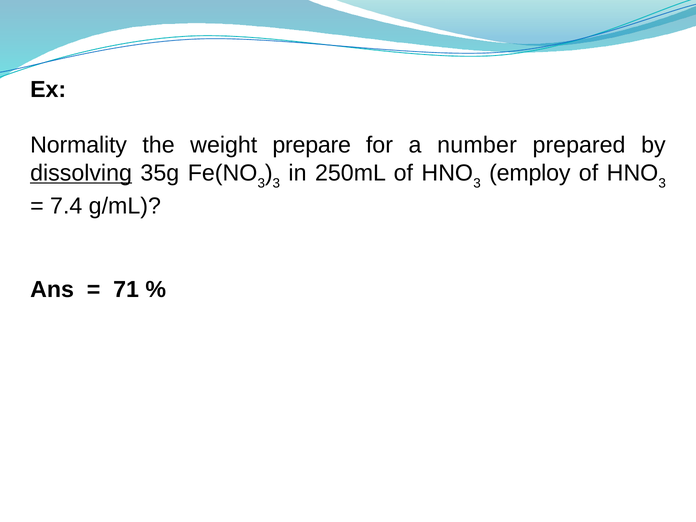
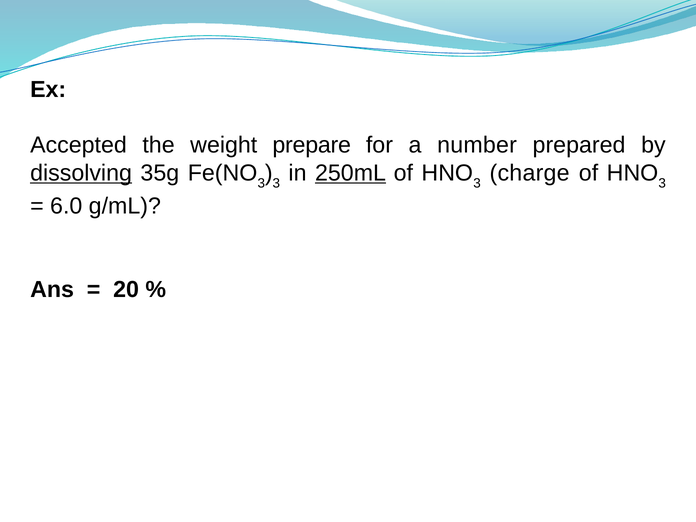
Normality: Normality -> Accepted
250mL underline: none -> present
employ: employ -> charge
7.4: 7.4 -> 6.0
71: 71 -> 20
